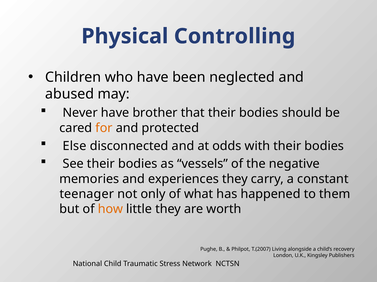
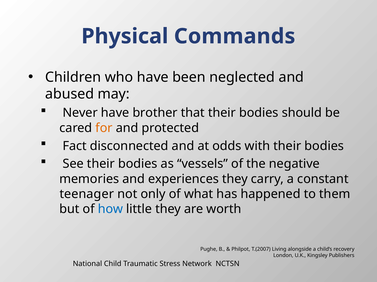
Controlling: Controlling -> Commands
Else: Else -> Fact
how colour: orange -> blue
